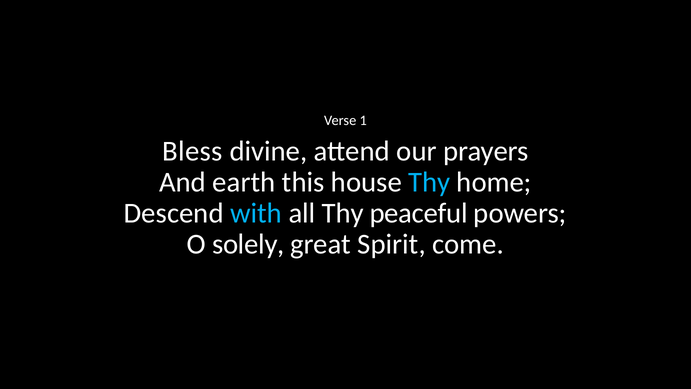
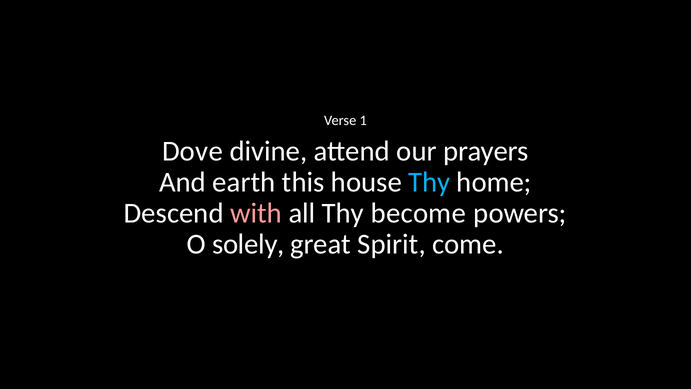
Bless: Bless -> Dove
with colour: light blue -> pink
peaceful: peaceful -> become
